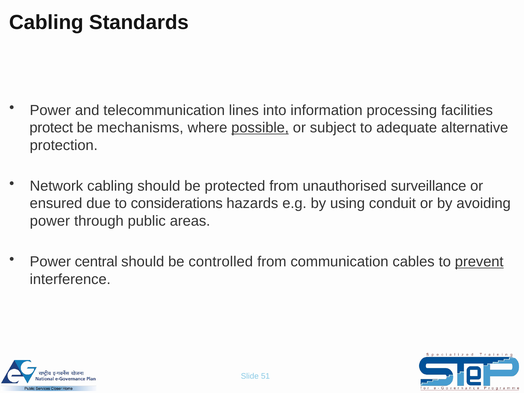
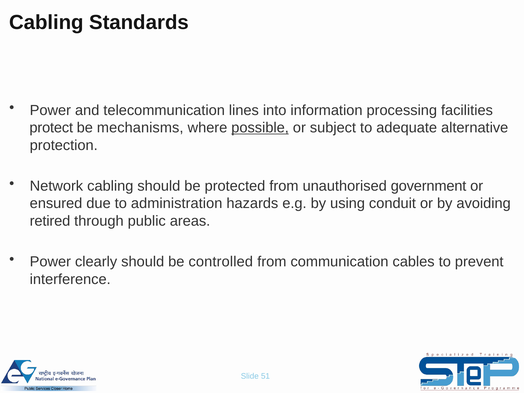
surveillance: surveillance -> government
considerations: considerations -> administration
power at (50, 221): power -> retired
central: central -> clearly
prevent underline: present -> none
